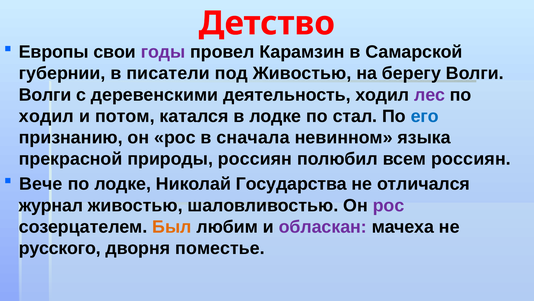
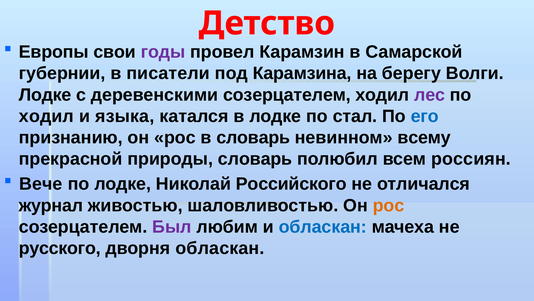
под Живостью: Живостью -> Карамзина
Волги at (45, 95): Волги -> Лодке
деревенскими деятельность: деятельность -> созерцателем
потом: потом -> языка
в сначала: сначала -> словарь
языка: языка -> всему
природы россиян: россиян -> словарь
Государства: Государства -> Российского
рос at (389, 205) colour: purple -> orange
Был colour: orange -> purple
обласкан at (323, 226) colour: purple -> blue
дворня поместье: поместье -> обласкан
